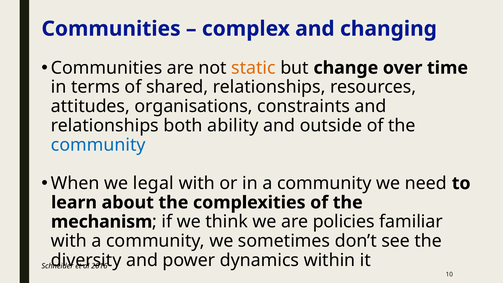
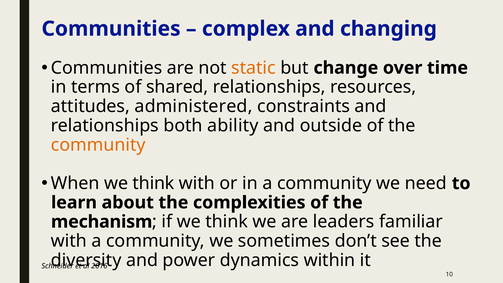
organisations: organisations -> administered
community at (98, 145) colour: blue -> orange
When we legal: legal -> think
policies: policies -> leaders
